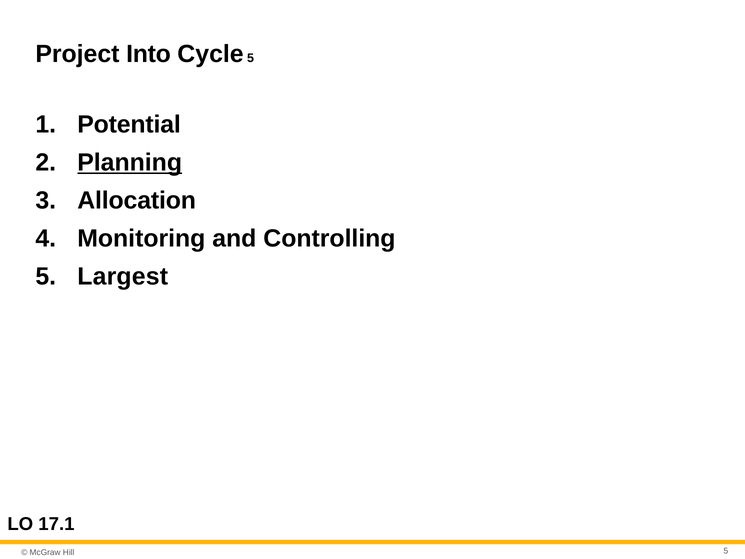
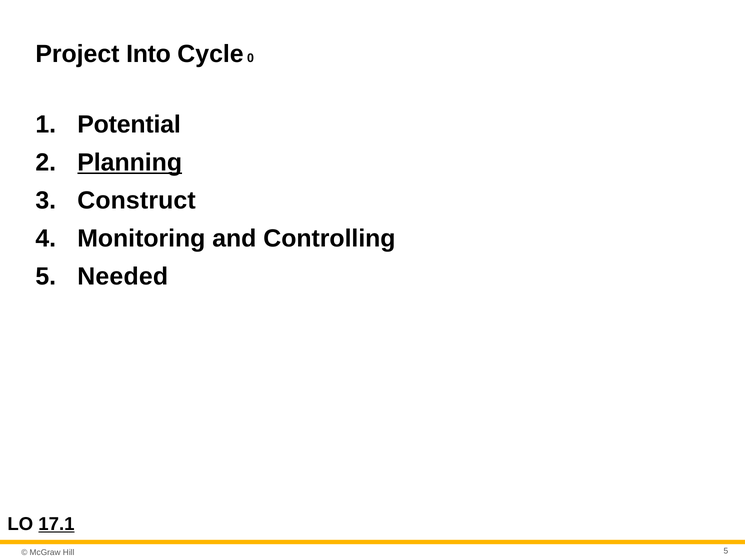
Cycle 5: 5 -> 0
Allocation: Allocation -> Construct
Largest: Largest -> Needed
17.1 underline: none -> present
